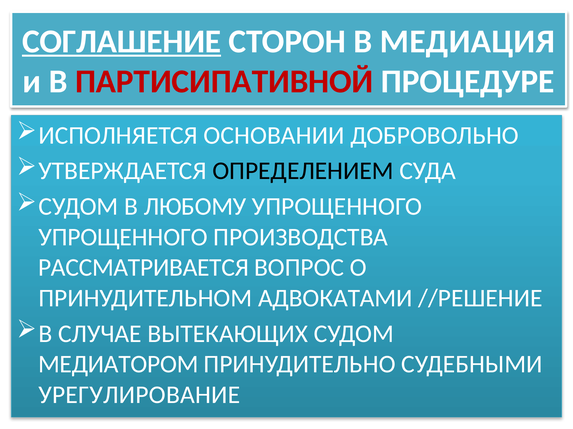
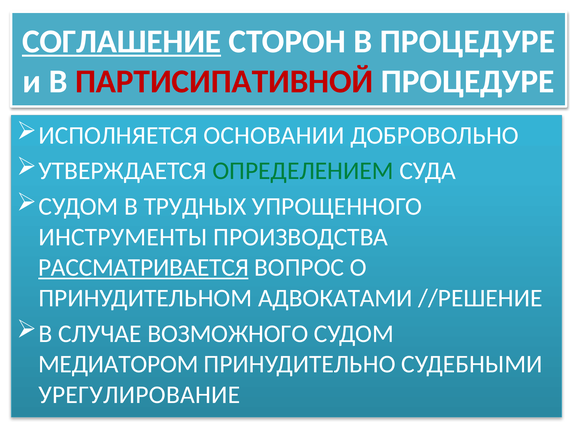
В МЕДИАЦИЯ: МЕДИАЦИЯ -> ПРОЦЕДУРЕ
ОПРЕДЕЛЕНИЕМ colour: black -> green
ЛЮБОМУ: ЛЮБОМУ -> ТРУДНЫХ
УПРОЩЕННОГО at (123, 237): УПРОЩЕННОГО -> ИНСТРУМЕНТЫ
РАССМАТРИВАЕТСЯ underline: none -> present
ВЫТЕКАЮЩИХ: ВЫТЕКАЮЩИХ -> ВОЗМОЖНОГО
